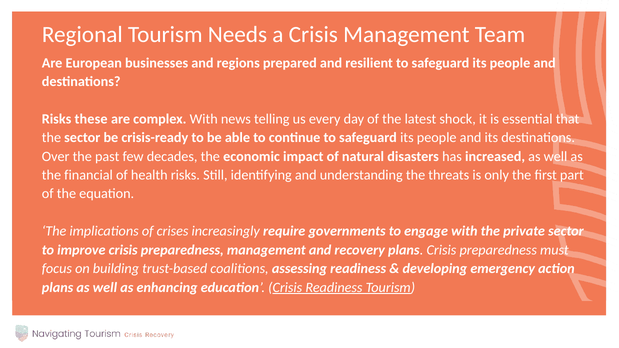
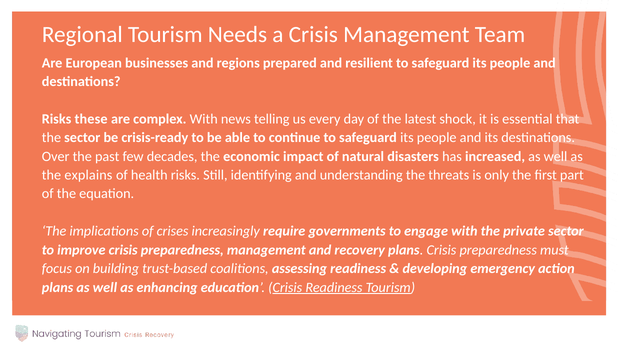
financial: financial -> explains
